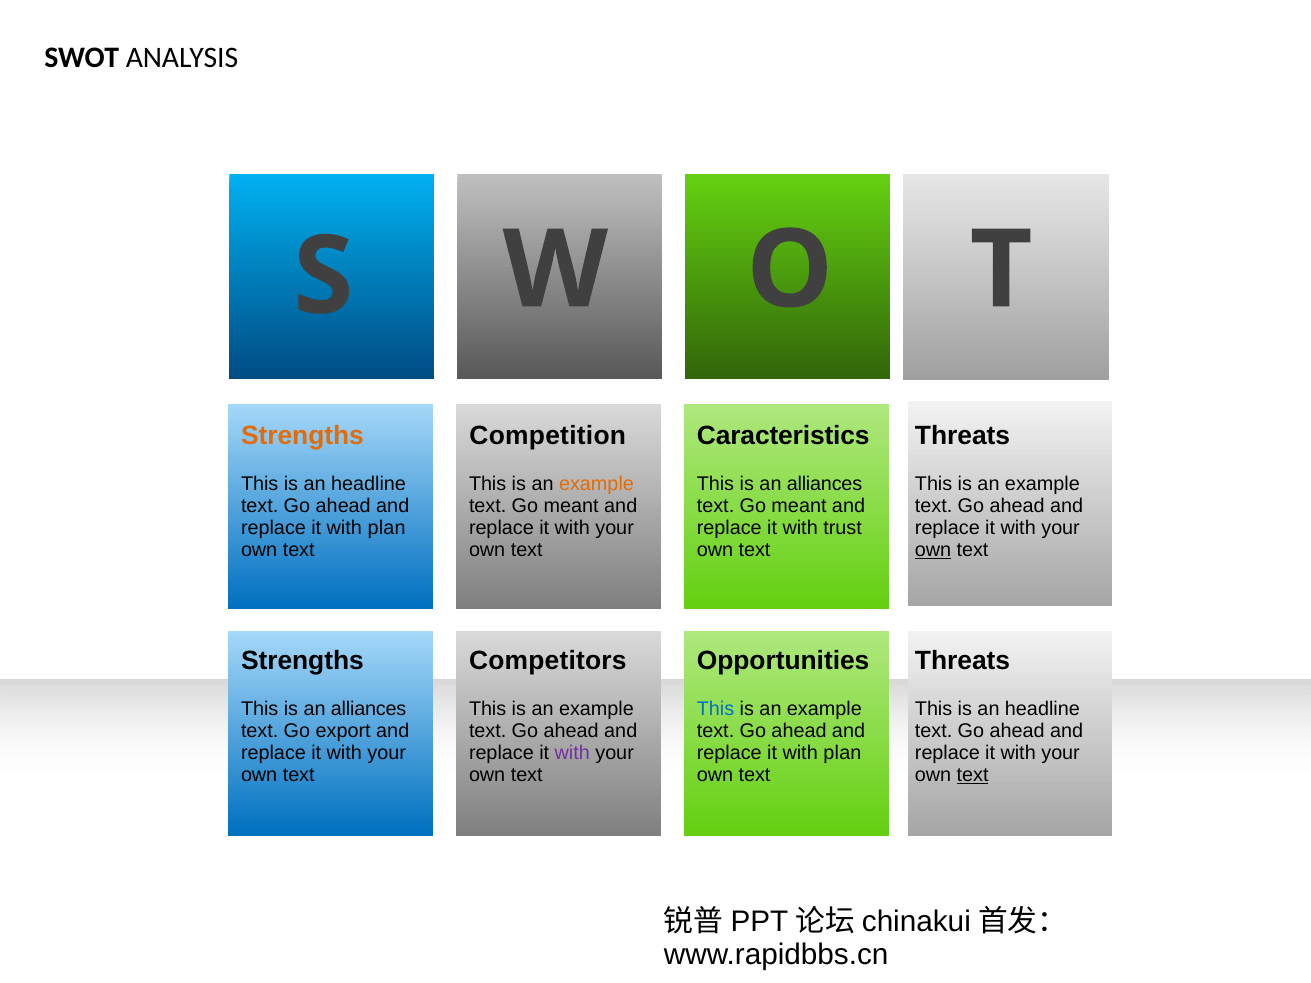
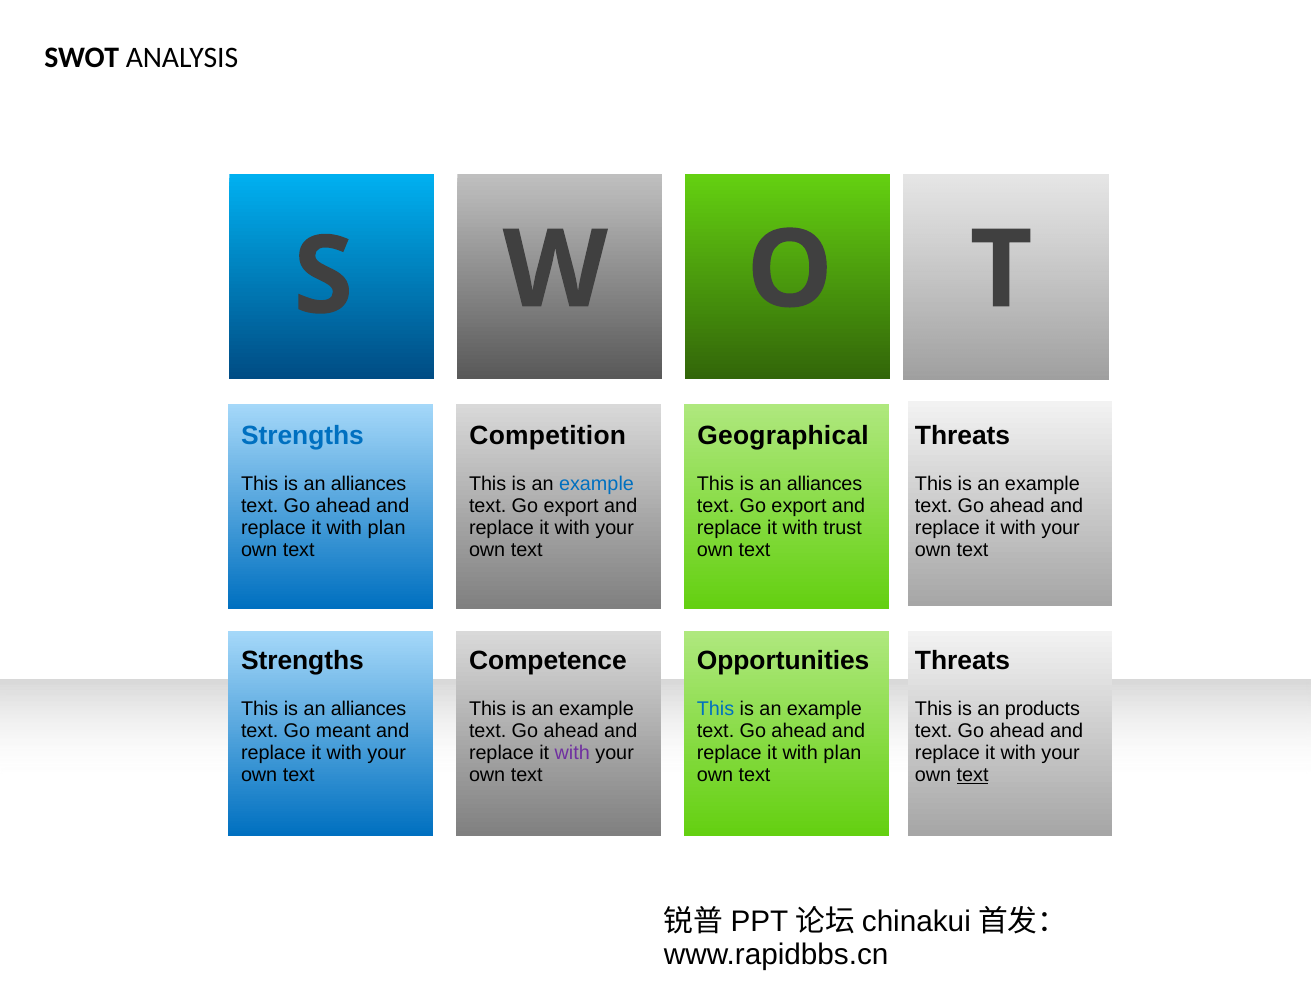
Strengths at (302, 436) colour: orange -> blue
Caracteristics: Caracteristics -> Geographical
headline at (369, 484): headline -> alliances
example at (596, 484) colour: orange -> blue
meant at (571, 506): meant -> export
meant at (799, 506): meant -> export
own at (933, 550) underline: present -> none
Competitors: Competitors -> Competence
headline at (1042, 709): headline -> products
export: export -> meant
